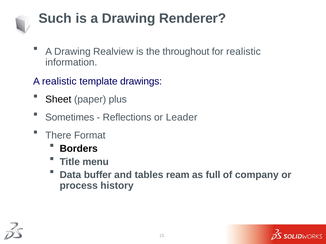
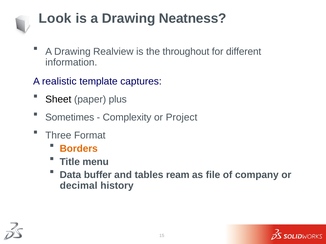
Such: Such -> Look
Renderer: Renderer -> Neatness
for realistic: realistic -> different
drawings: drawings -> captures
Reflections: Reflections -> Complexity
Leader: Leader -> Project
There: There -> Three
Borders colour: black -> orange
full: full -> file
process: process -> decimal
